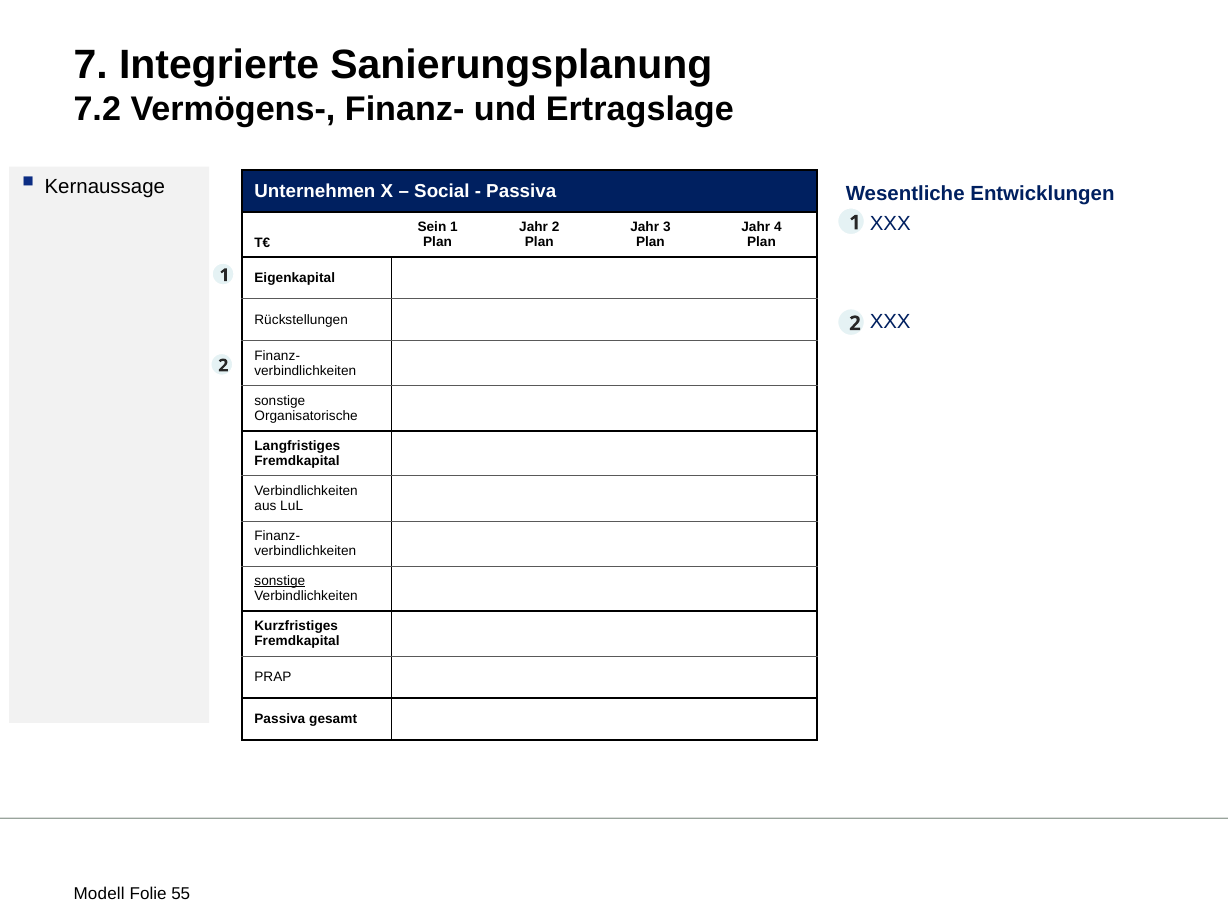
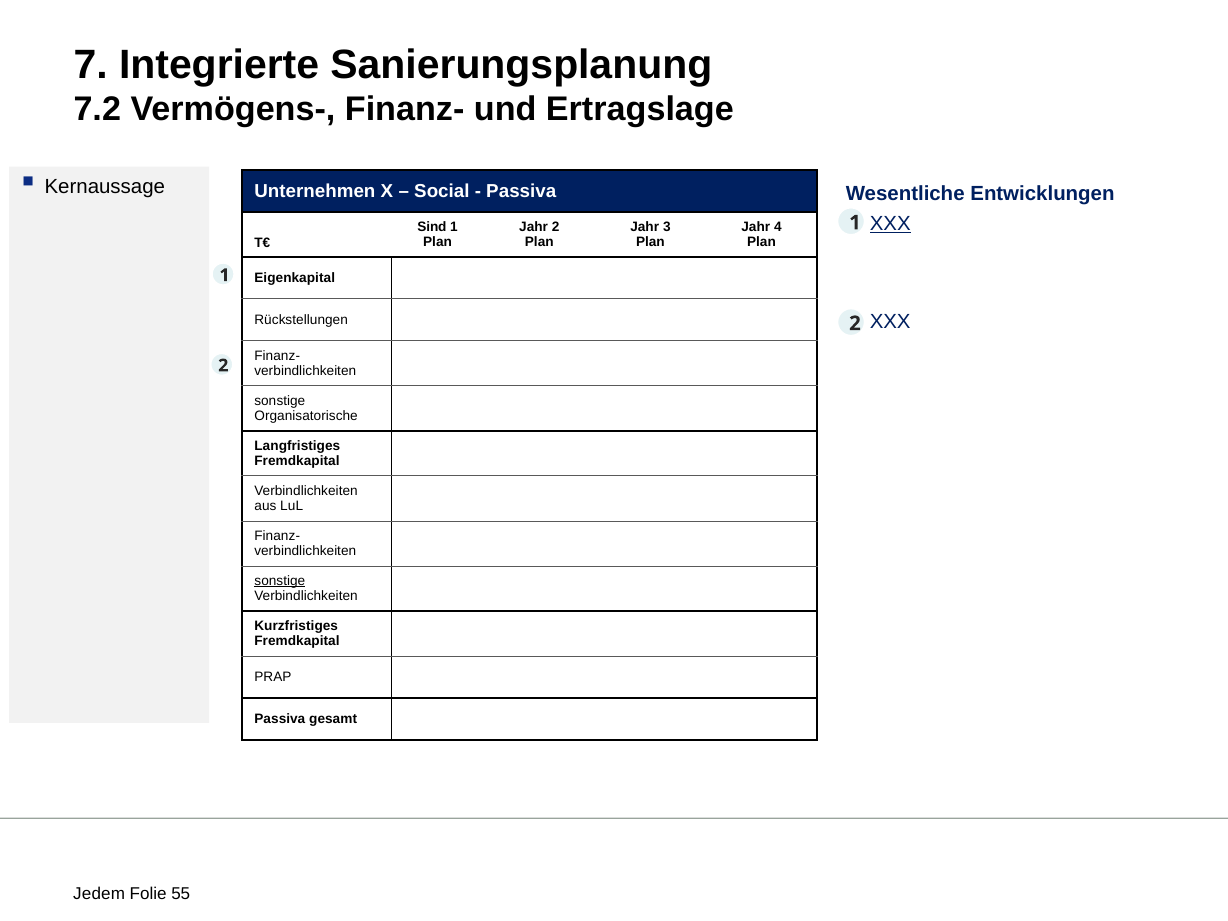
XXX at (890, 223) underline: none -> present
Sein: Sein -> Sind
Modell: Modell -> Jedem
